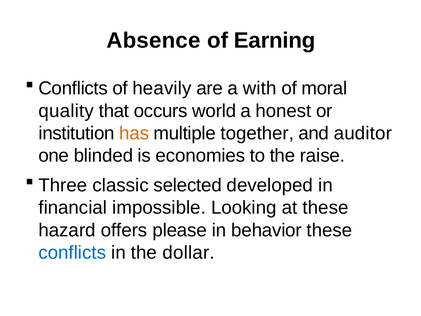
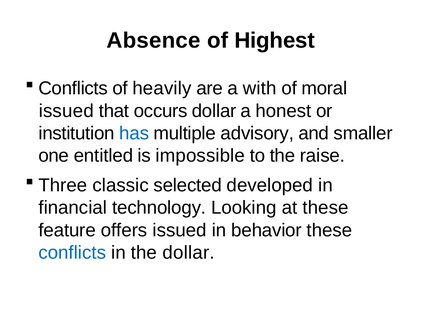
Earning: Earning -> Highest
quality at (66, 111): quality -> issued
occurs world: world -> dollar
has colour: orange -> blue
together: together -> advisory
auditor: auditor -> smaller
blinded: blinded -> entitled
economies: economies -> impossible
impossible: impossible -> technology
hazard: hazard -> feature
offers please: please -> issued
